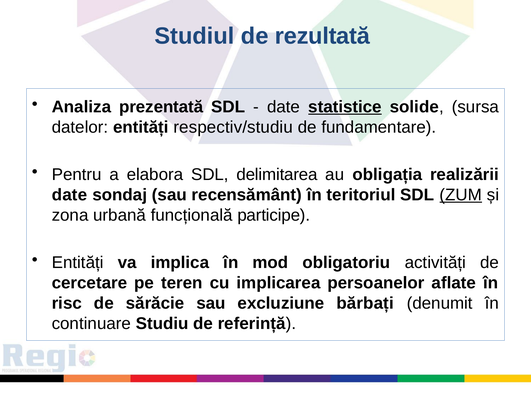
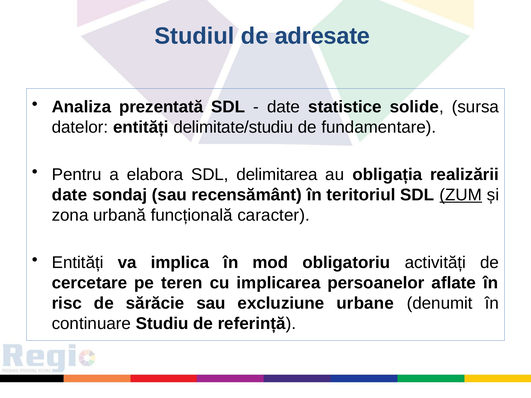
rezultată: rezultată -> adresate
statistice underline: present -> none
respectiv/studiu: respectiv/studiu -> delimitate/studiu
participe: participe -> caracter
bărbați: bărbați -> urbane
